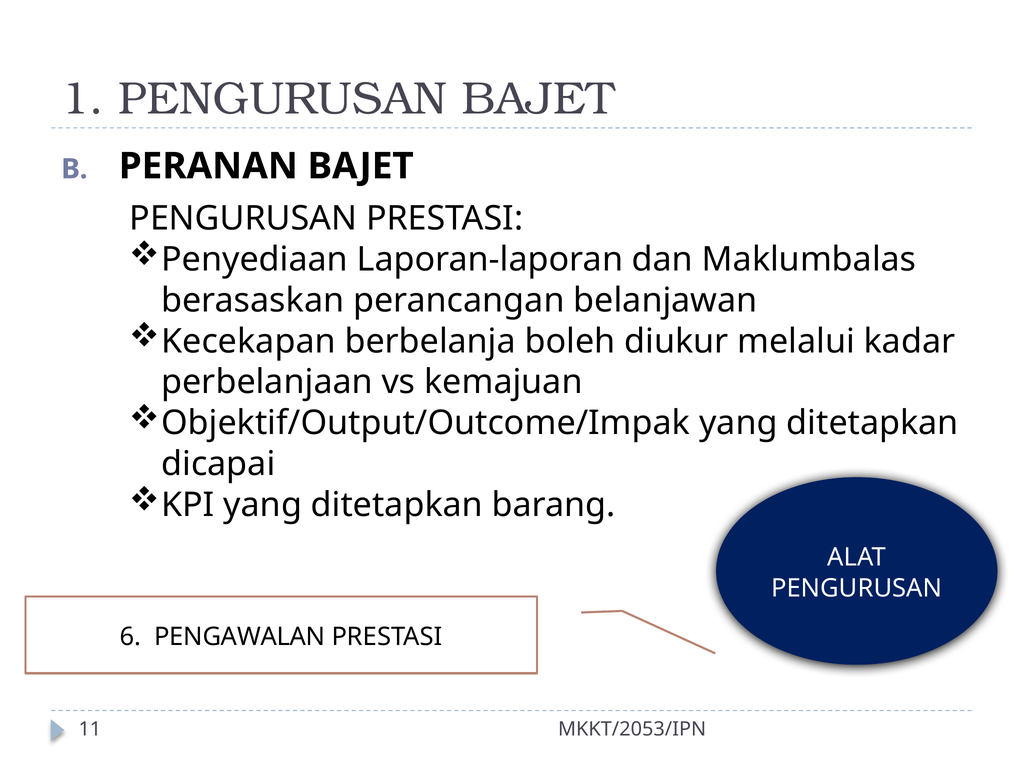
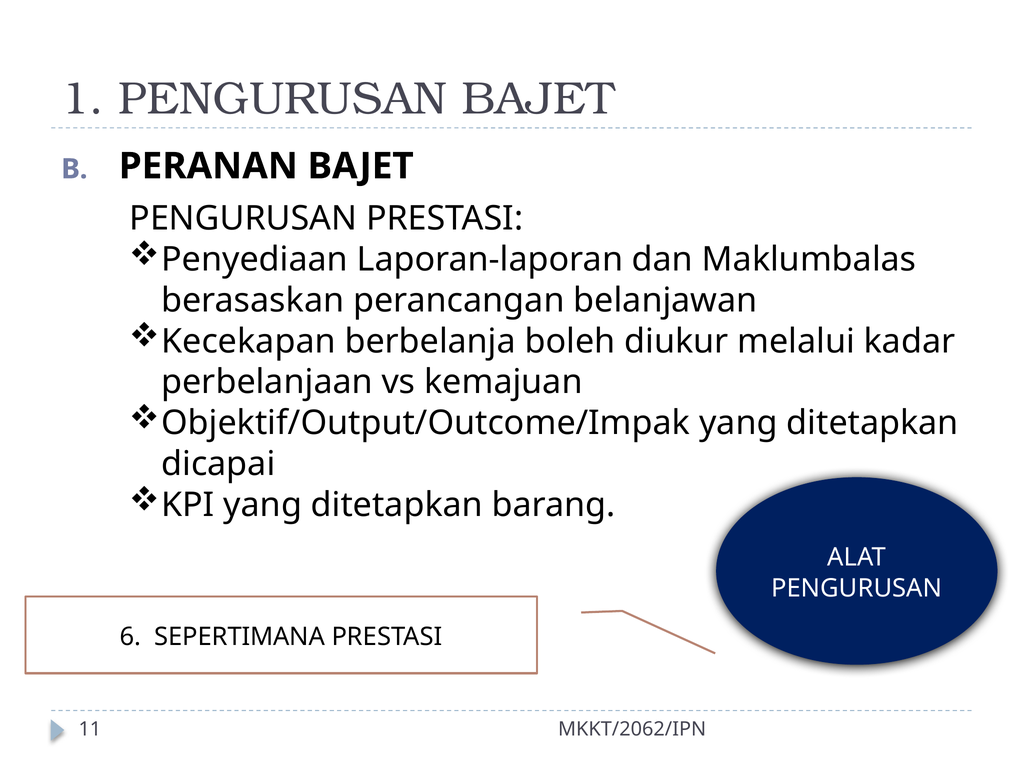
PENGAWALAN: PENGAWALAN -> SEPERTIMANA
MKKT/2053/IPN: MKKT/2053/IPN -> MKKT/2062/IPN
